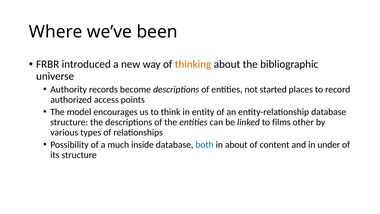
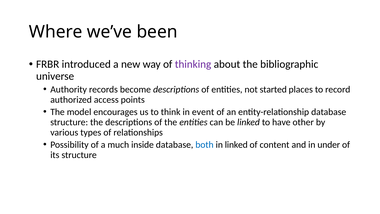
thinking colour: orange -> purple
entity: entity -> event
films: films -> have
in about: about -> linked
